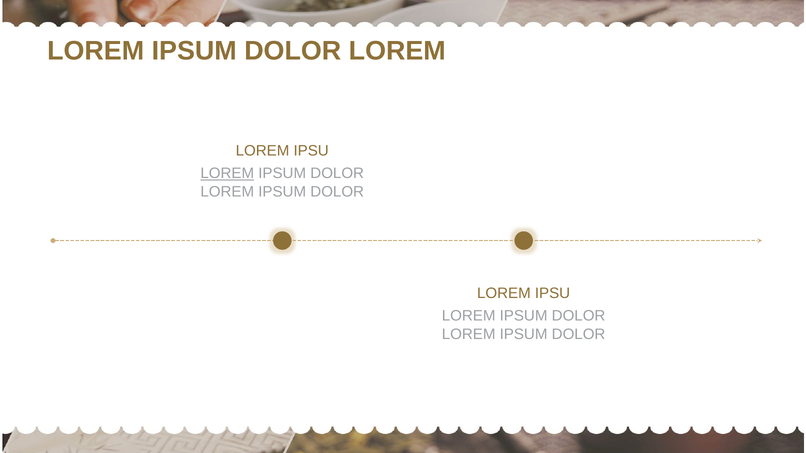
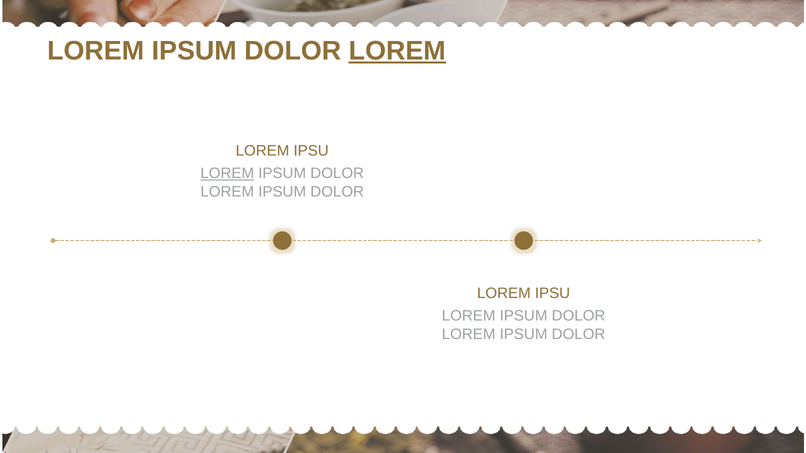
LOREM at (397, 51) underline: none -> present
